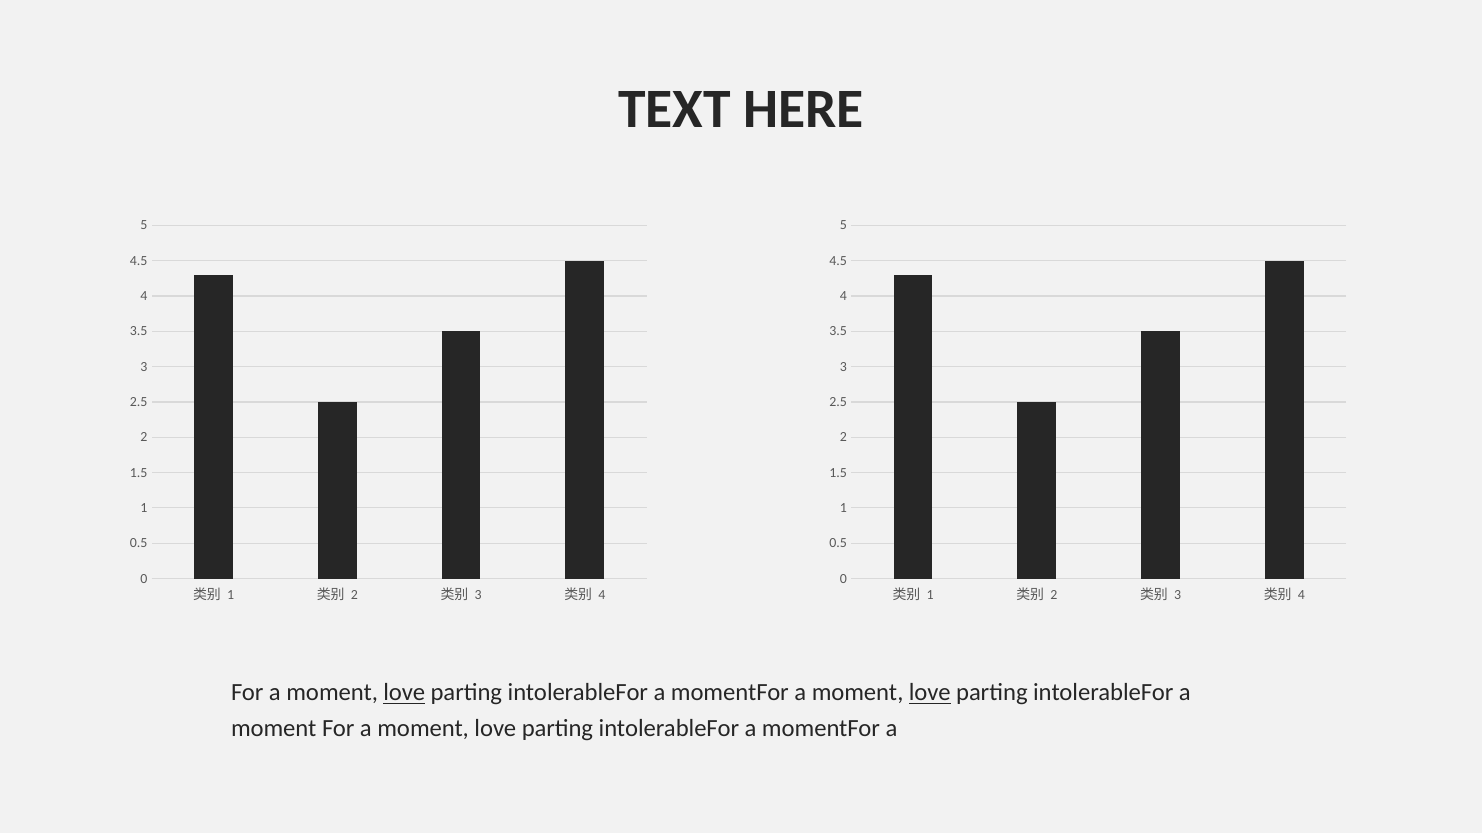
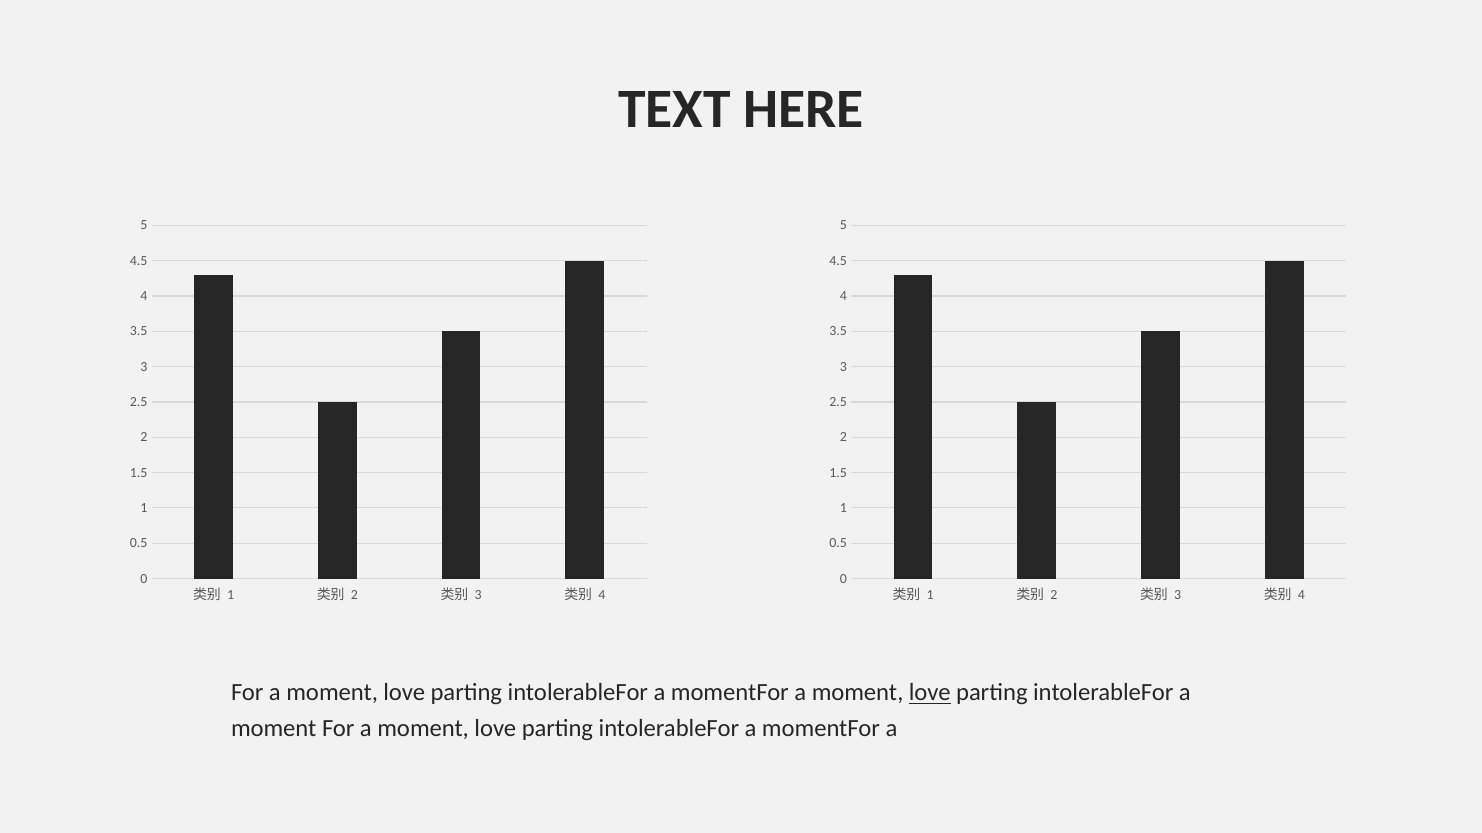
love at (404, 693) underline: present -> none
